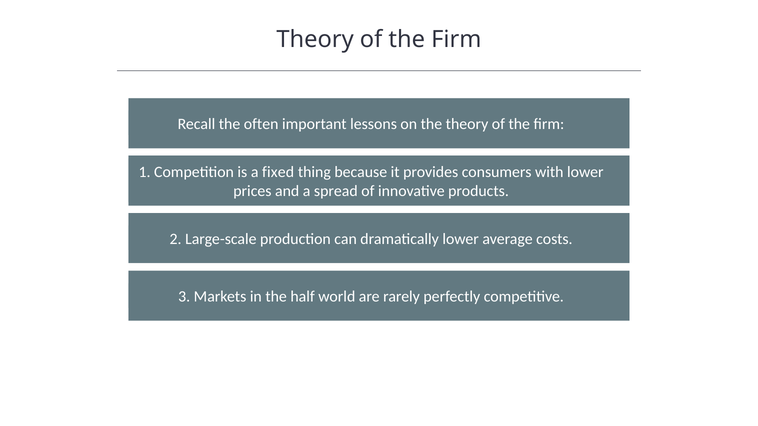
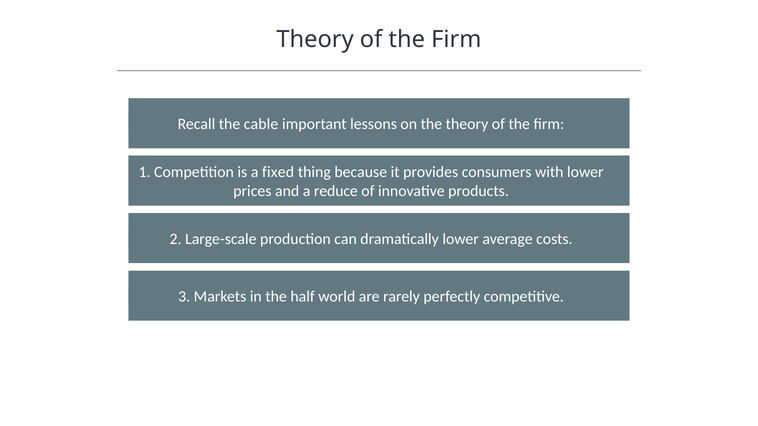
often: often -> cable
spread: spread -> reduce
